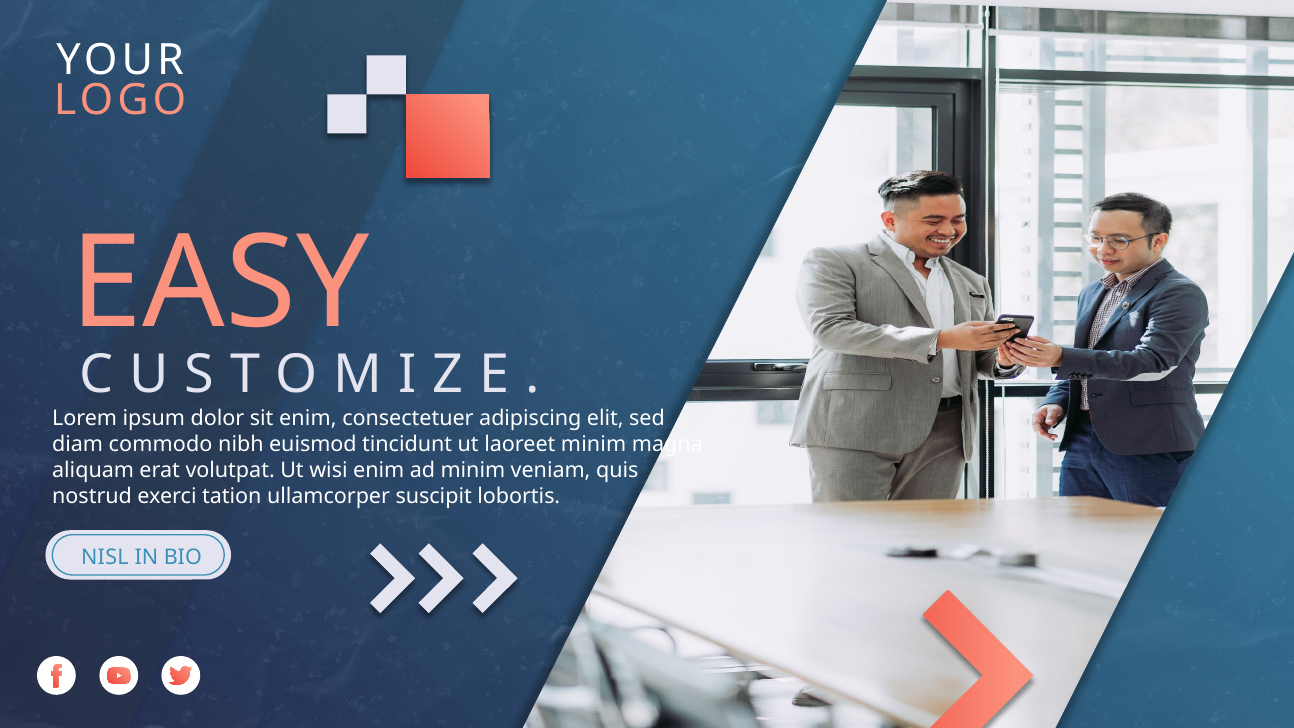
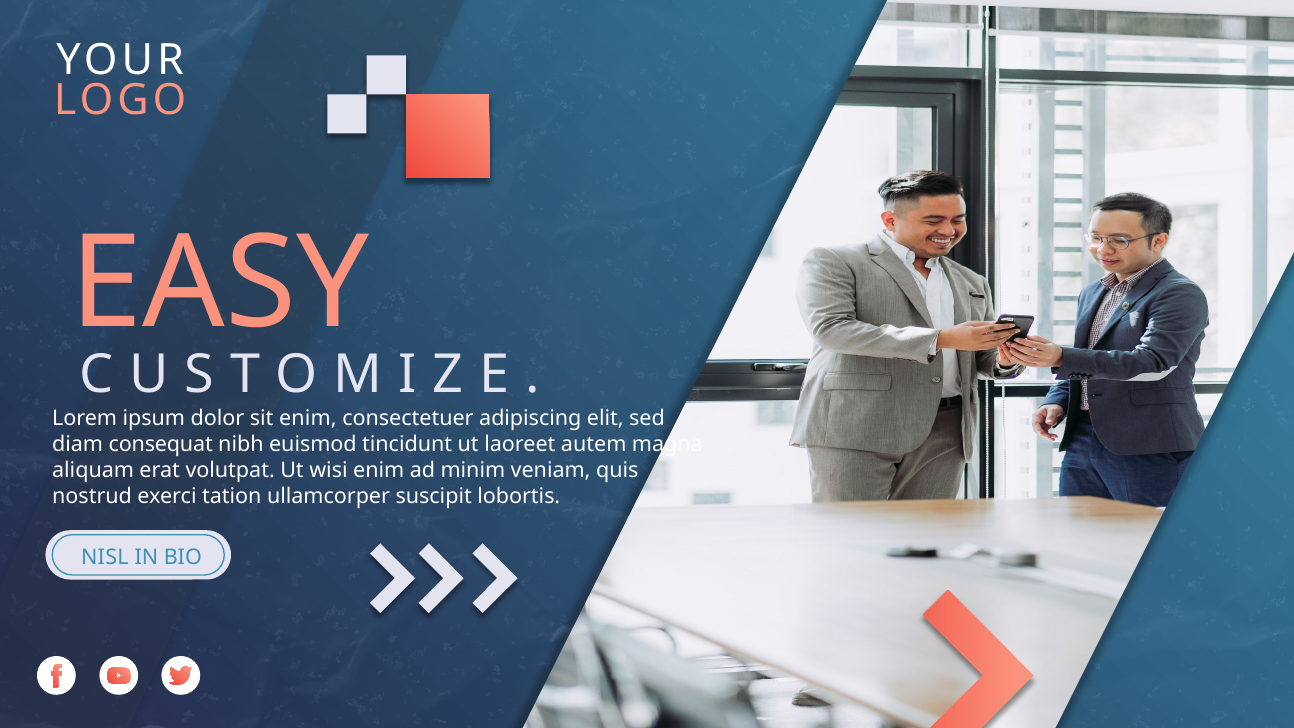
commodo: commodo -> consequat
laoreet minim: minim -> autem
